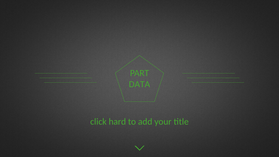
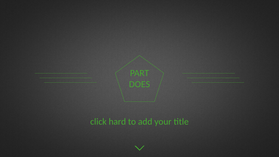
DATA: DATA -> DOES
